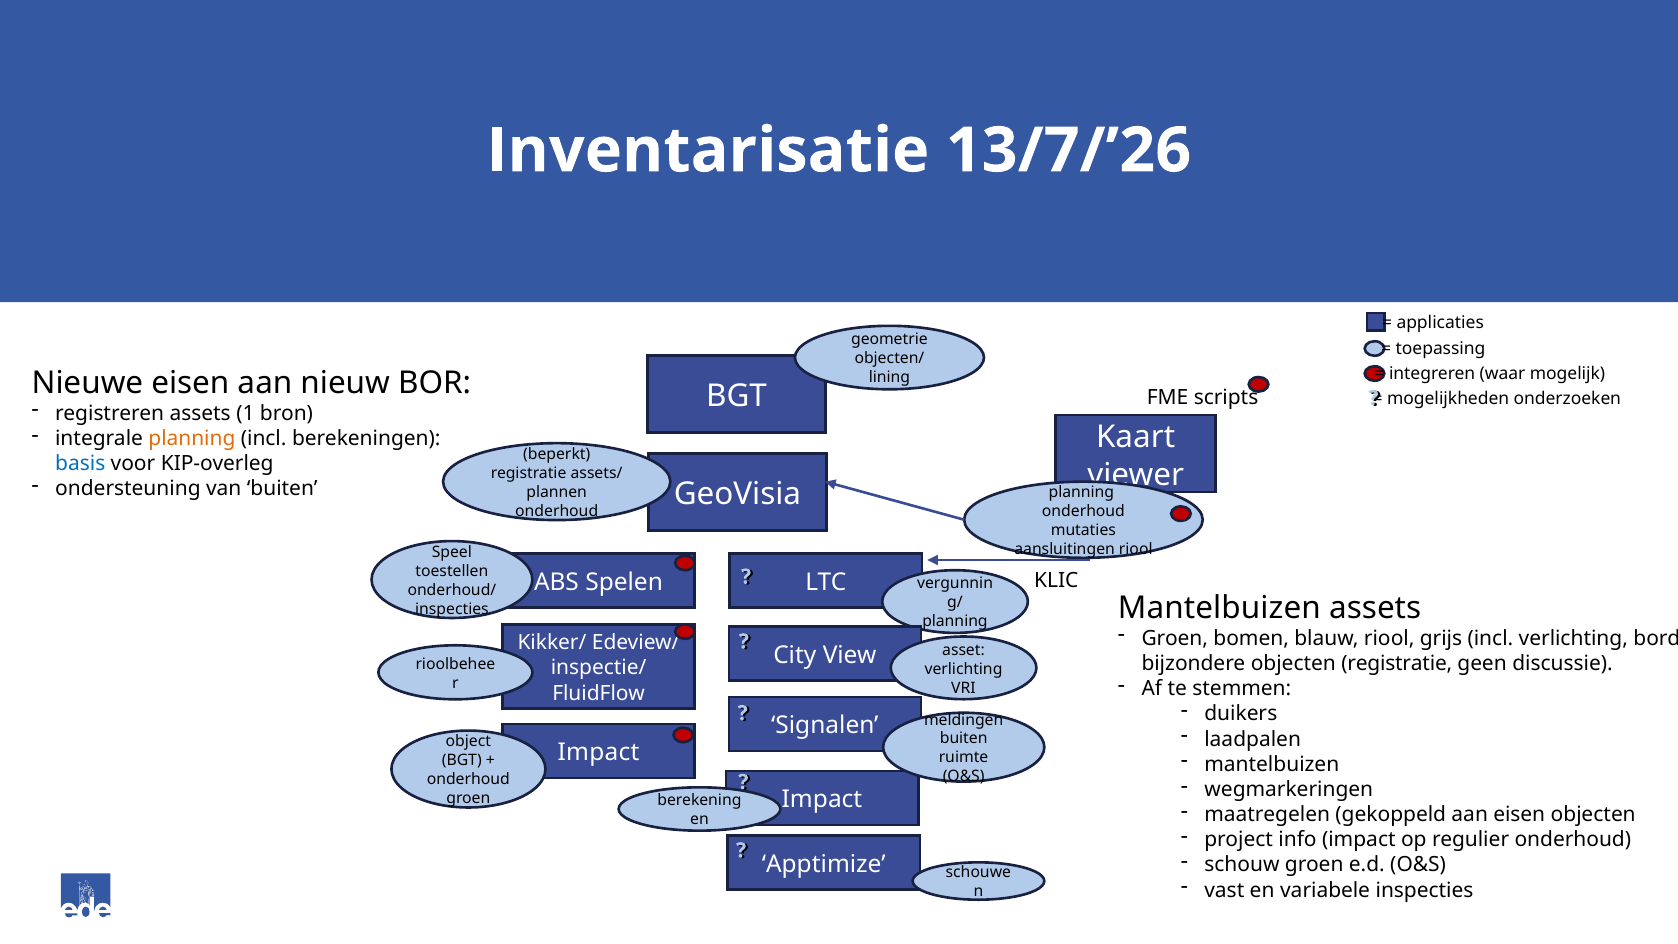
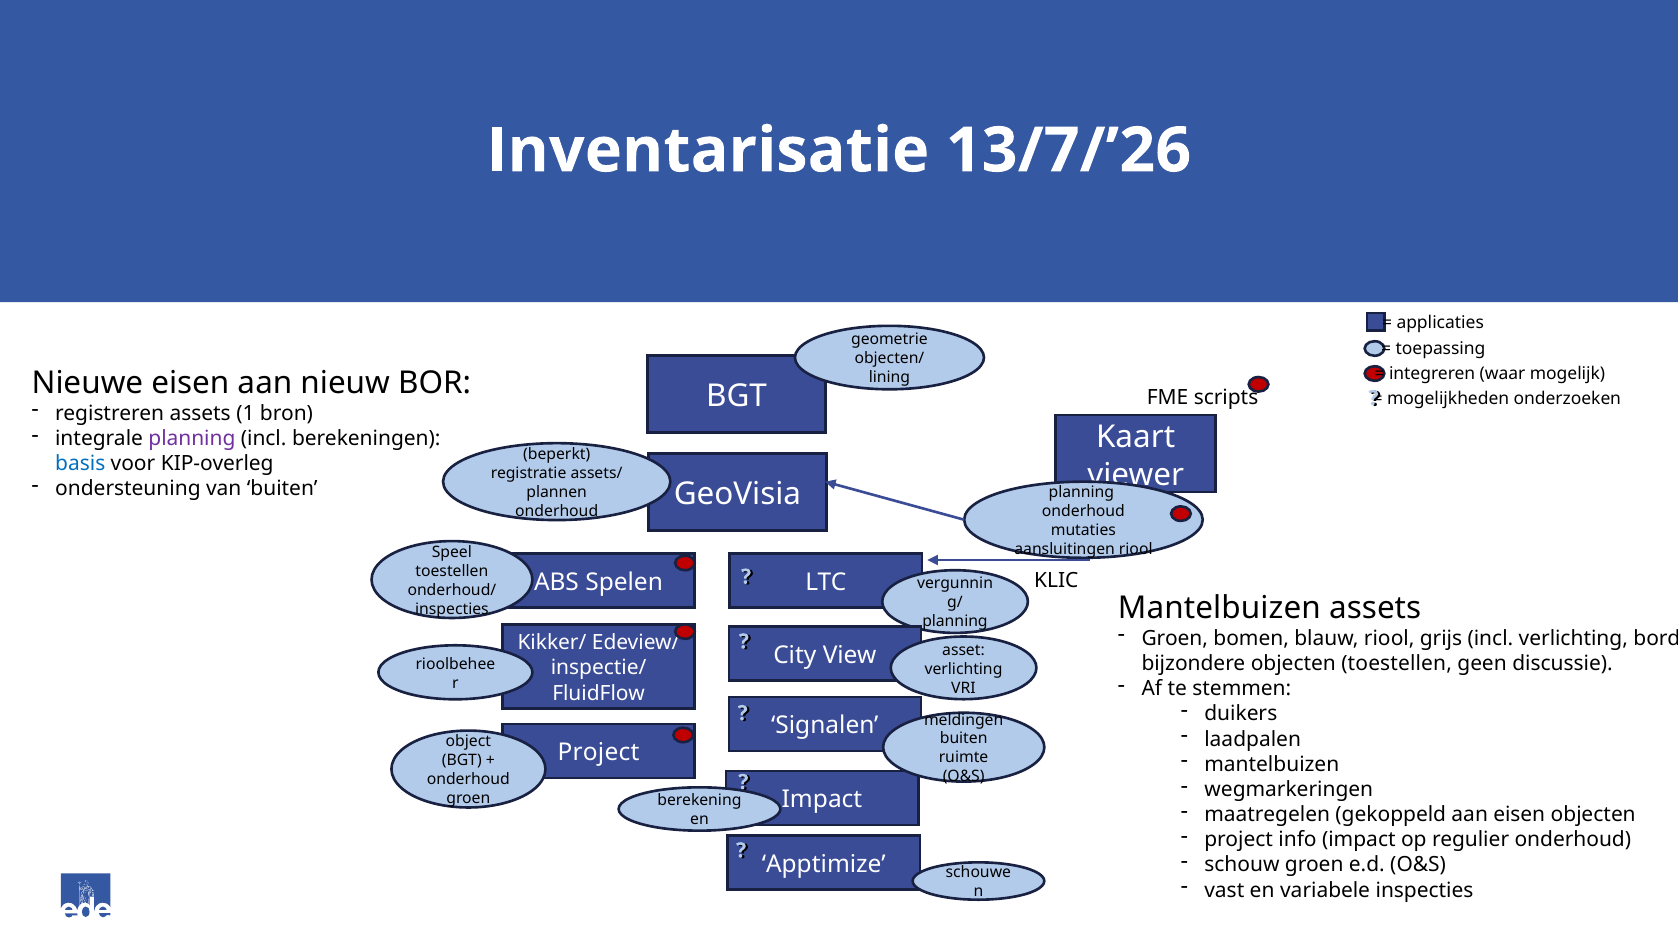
planning at (192, 438) colour: orange -> purple
objecten registratie: registratie -> toestellen
Impact at (598, 753): Impact -> Project
